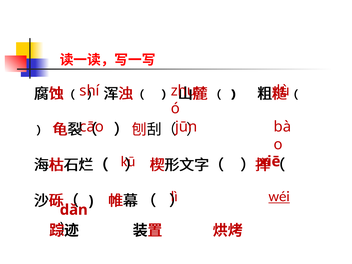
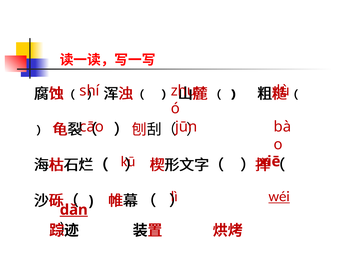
dǎn underline: none -> present
